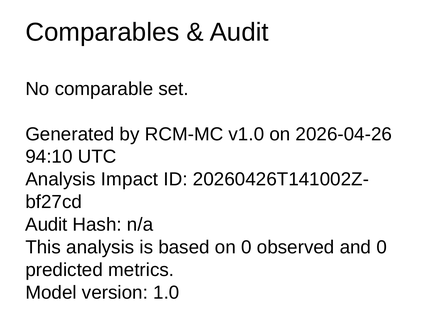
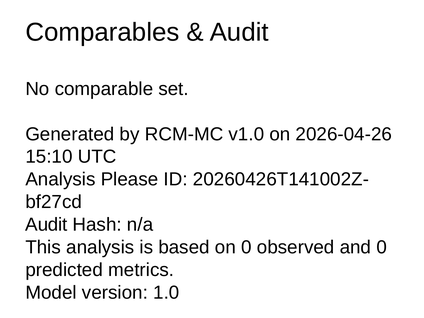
94:10: 94:10 -> 15:10
Impact: Impact -> Please
